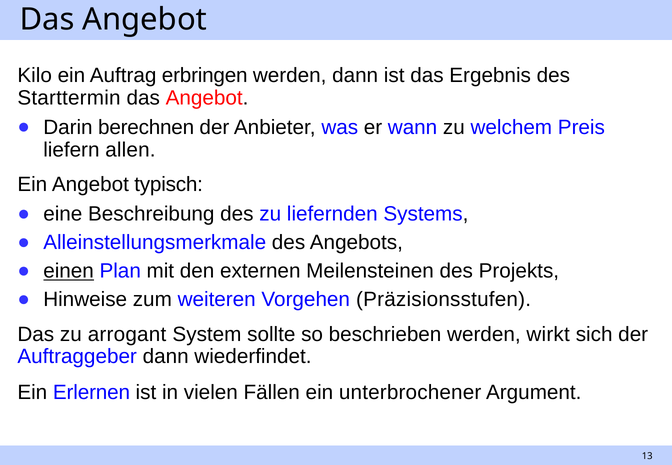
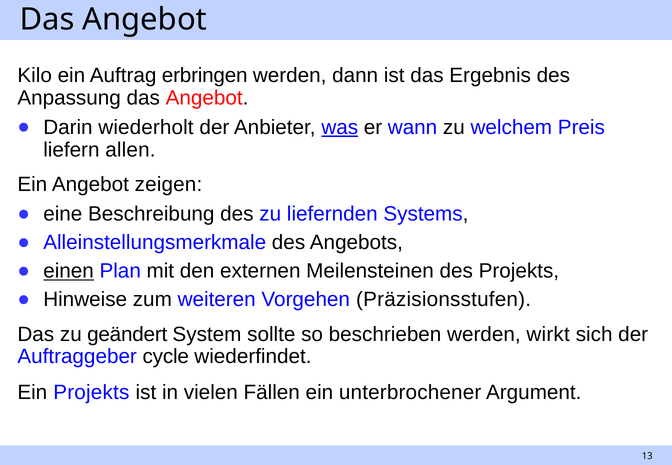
Starttermin: Starttermin -> Anpassung
berechnen: berechnen -> wiederholt
was underline: none -> present
typisch: typisch -> zeigen
arrogant: arrogant -> geändert
Auftraggeber dann: dann -> cycle
Ein Erlernen: Erlernen -> Projekts
